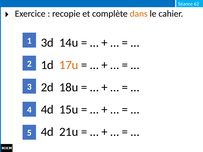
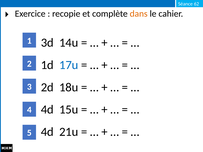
17u colour: orange -> blue
